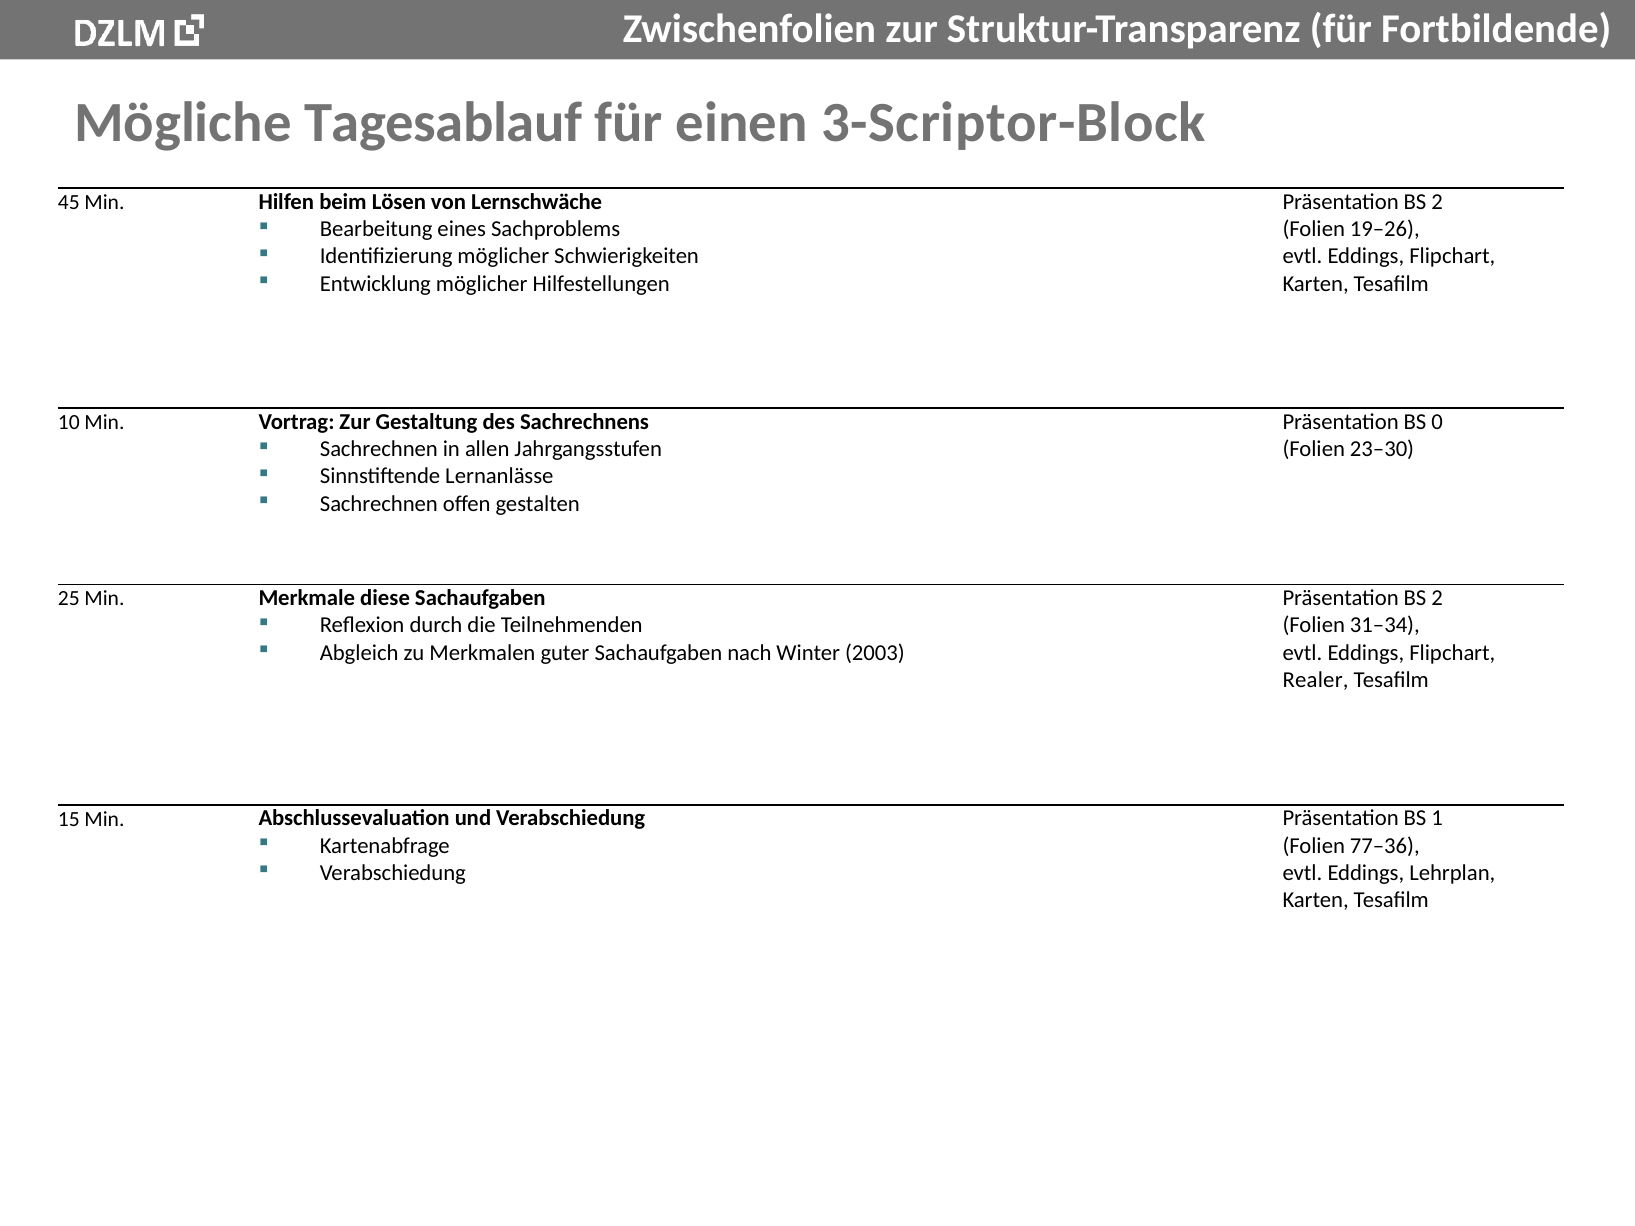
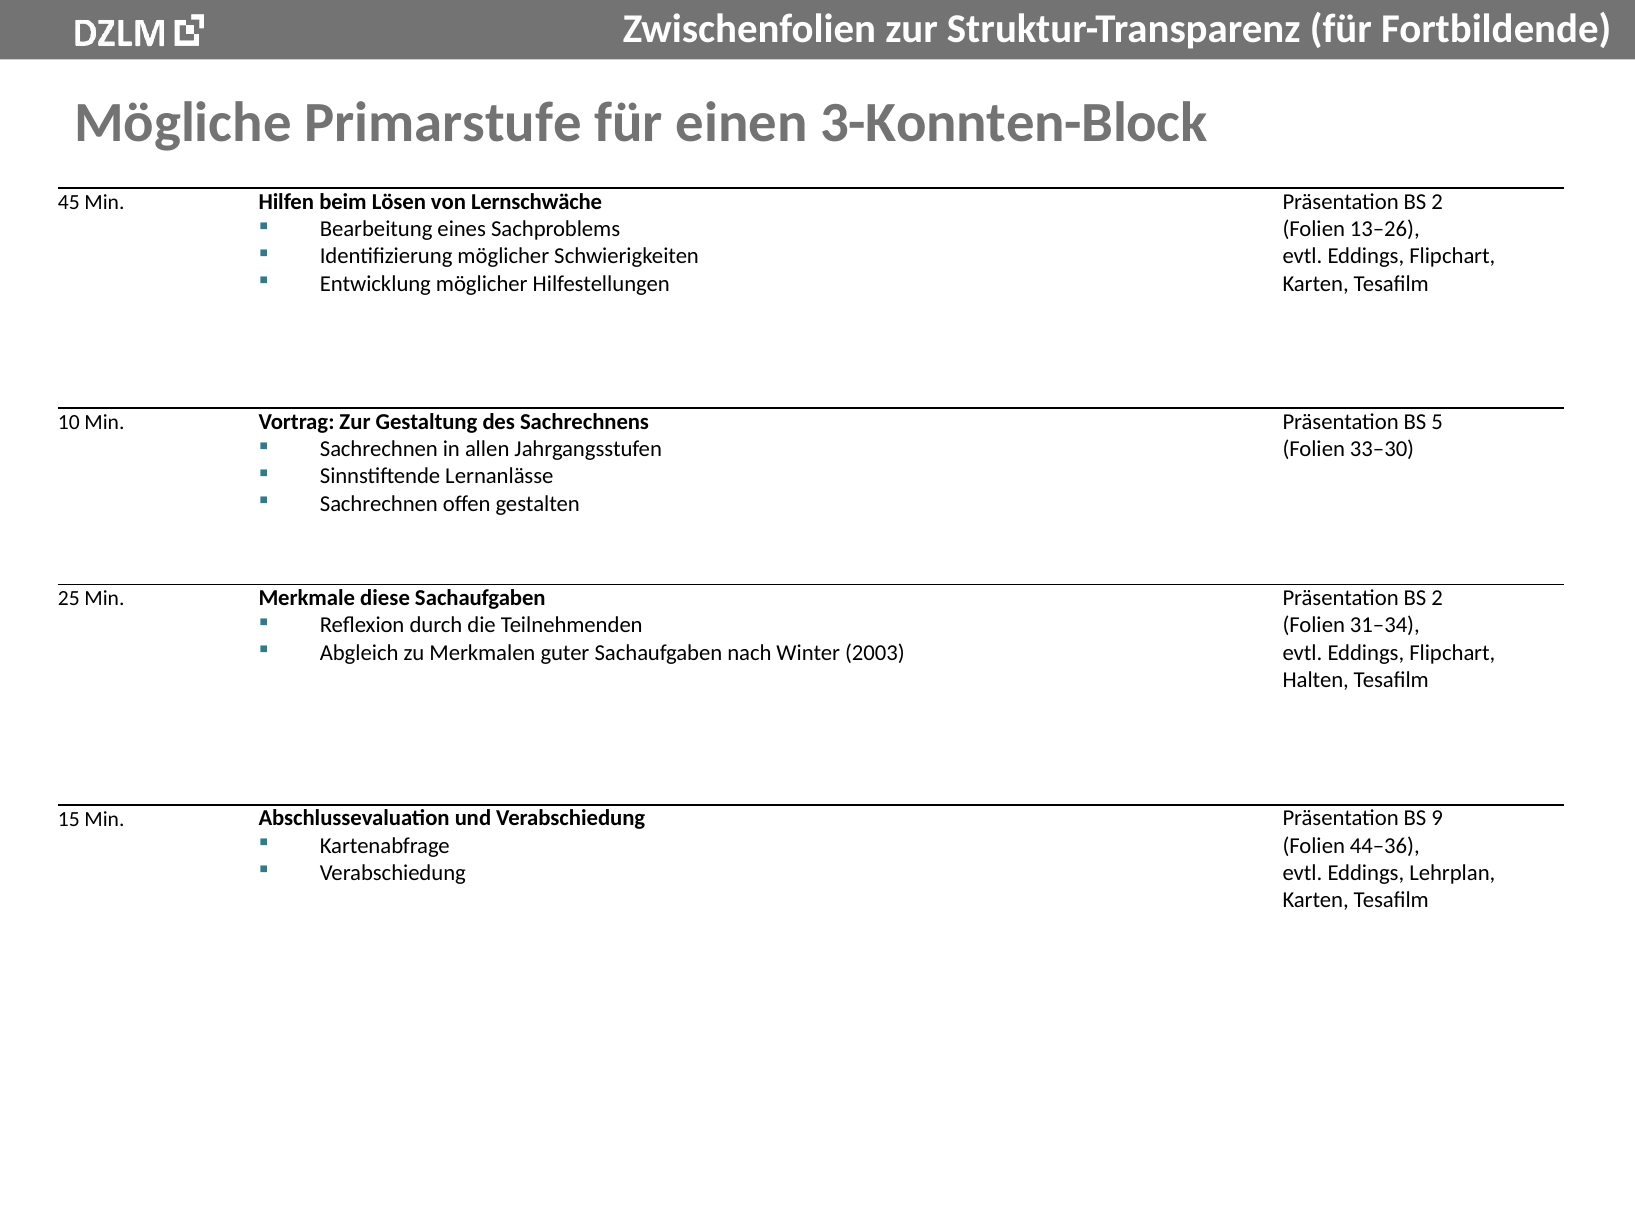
Tagesablauf: Tagesablauf -> Primarstufe
3-Scriptor-Block: 3-Scriptor-Block -> 3-Konnten-Block
19–26: 19–26 -> 13–26
0: 0 -> 5
23–30: 23–30 -> 33–30
Realer: Realer -> Halten
1: 1 -> 9
77–36: 77–36 -> 44–36
